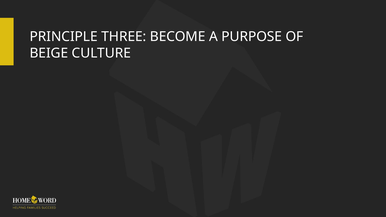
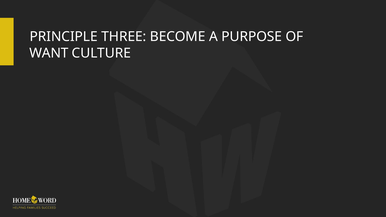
BEIGE: BEIGE -> WANT
